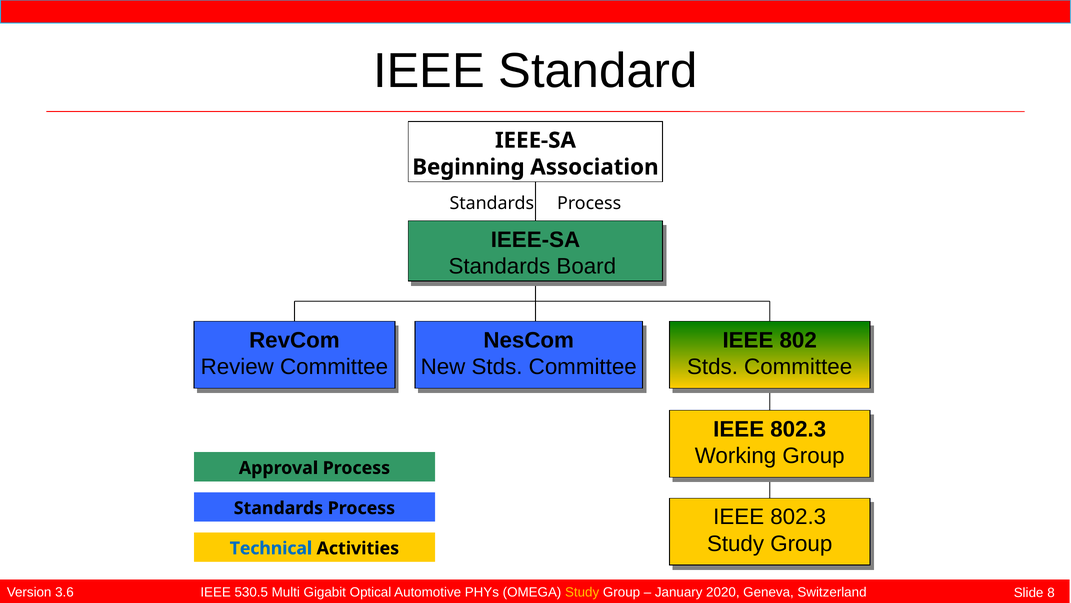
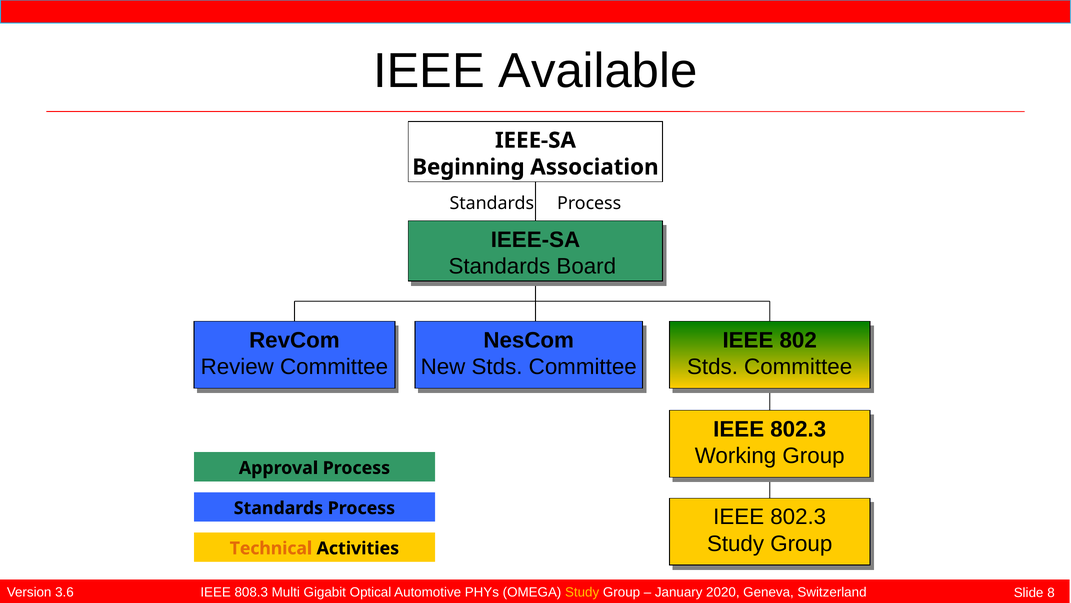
Standard: Standard -> Available
Technical colour: blue -> orange
530.5: 530.5 -> 808.3
